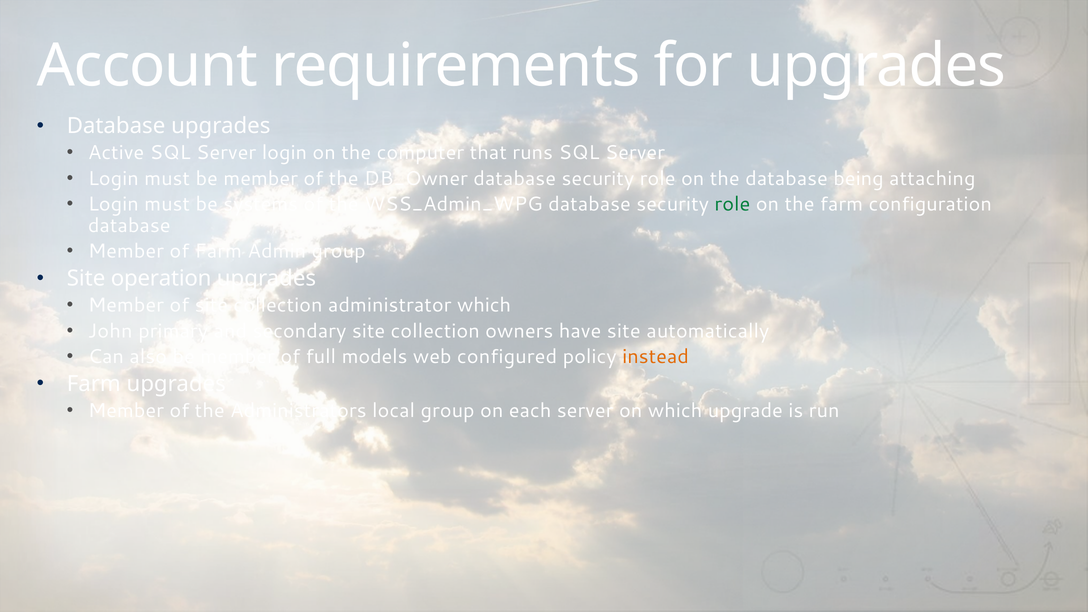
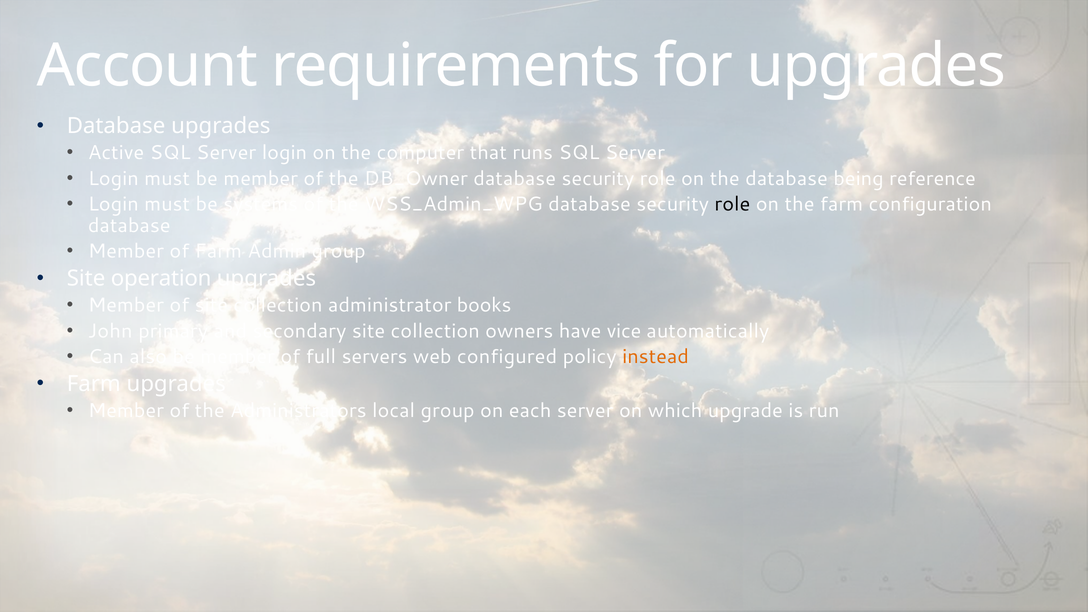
attaching: attaching -> reference
role at (732, 204) colour: green -> black
administrator which: which -> books
have site: site -> vice
models: models -> servers
